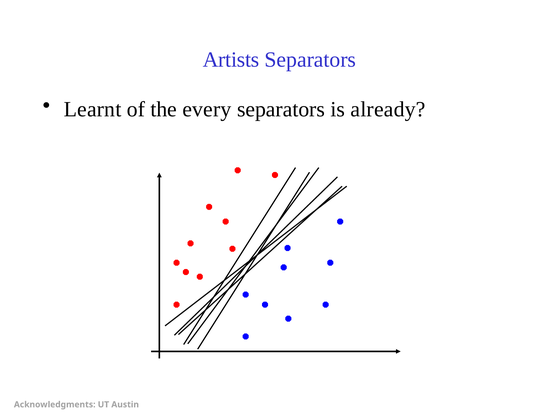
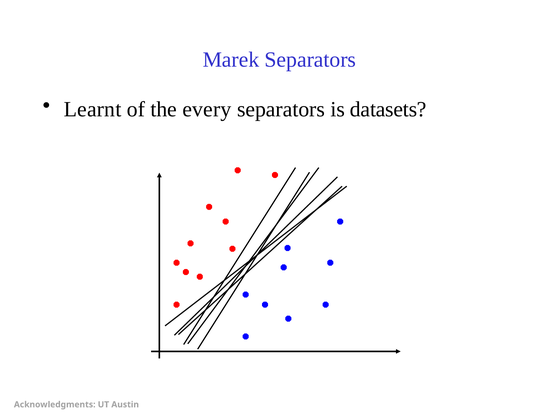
Artists: Artists -> Marek
already: already -> datasets
